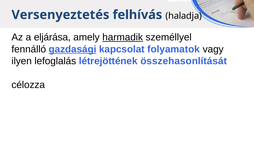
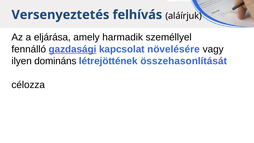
haladja: haladja -> aláírjuk
harmadik underline: present -> none
folyamatok: folyamatok -> növelésére
lefoglalás: lefoglalás -> domináns
